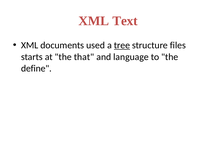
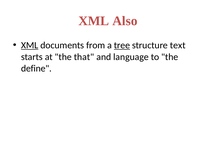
Text: Text -> Also
XML at (30, 45) underline: none -> present
used: used -> from
files: files -> text
